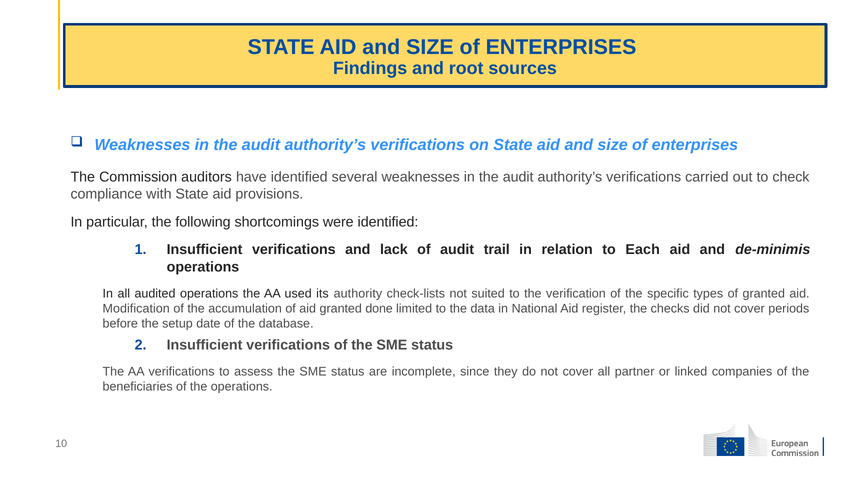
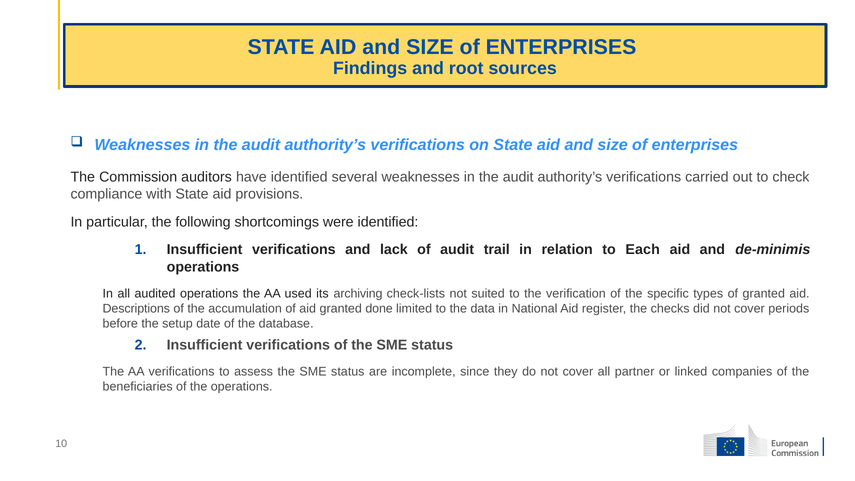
authority: authority -> archiving
Modification: Modification -> Descriptions
